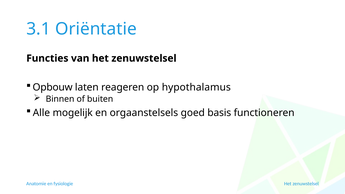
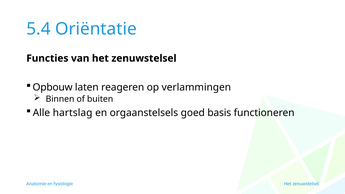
3.1: 3.1 -> 5.4
hypothalamus: hypothalamus -> verlammingen
mogelijk: mogelijk -> hartslag
